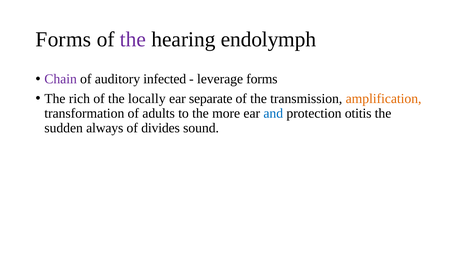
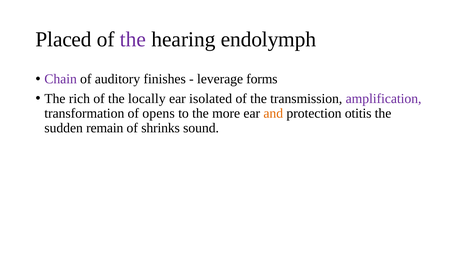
Forms at (63, 39): Forms -> Placed
infected: infected -> finishes
separate: separate -> isolated
amplification colour: orange -> purple
adults: adults -> opens
and colour: blue -> orange
always: always -> remain
divides: divides -> shrinks
